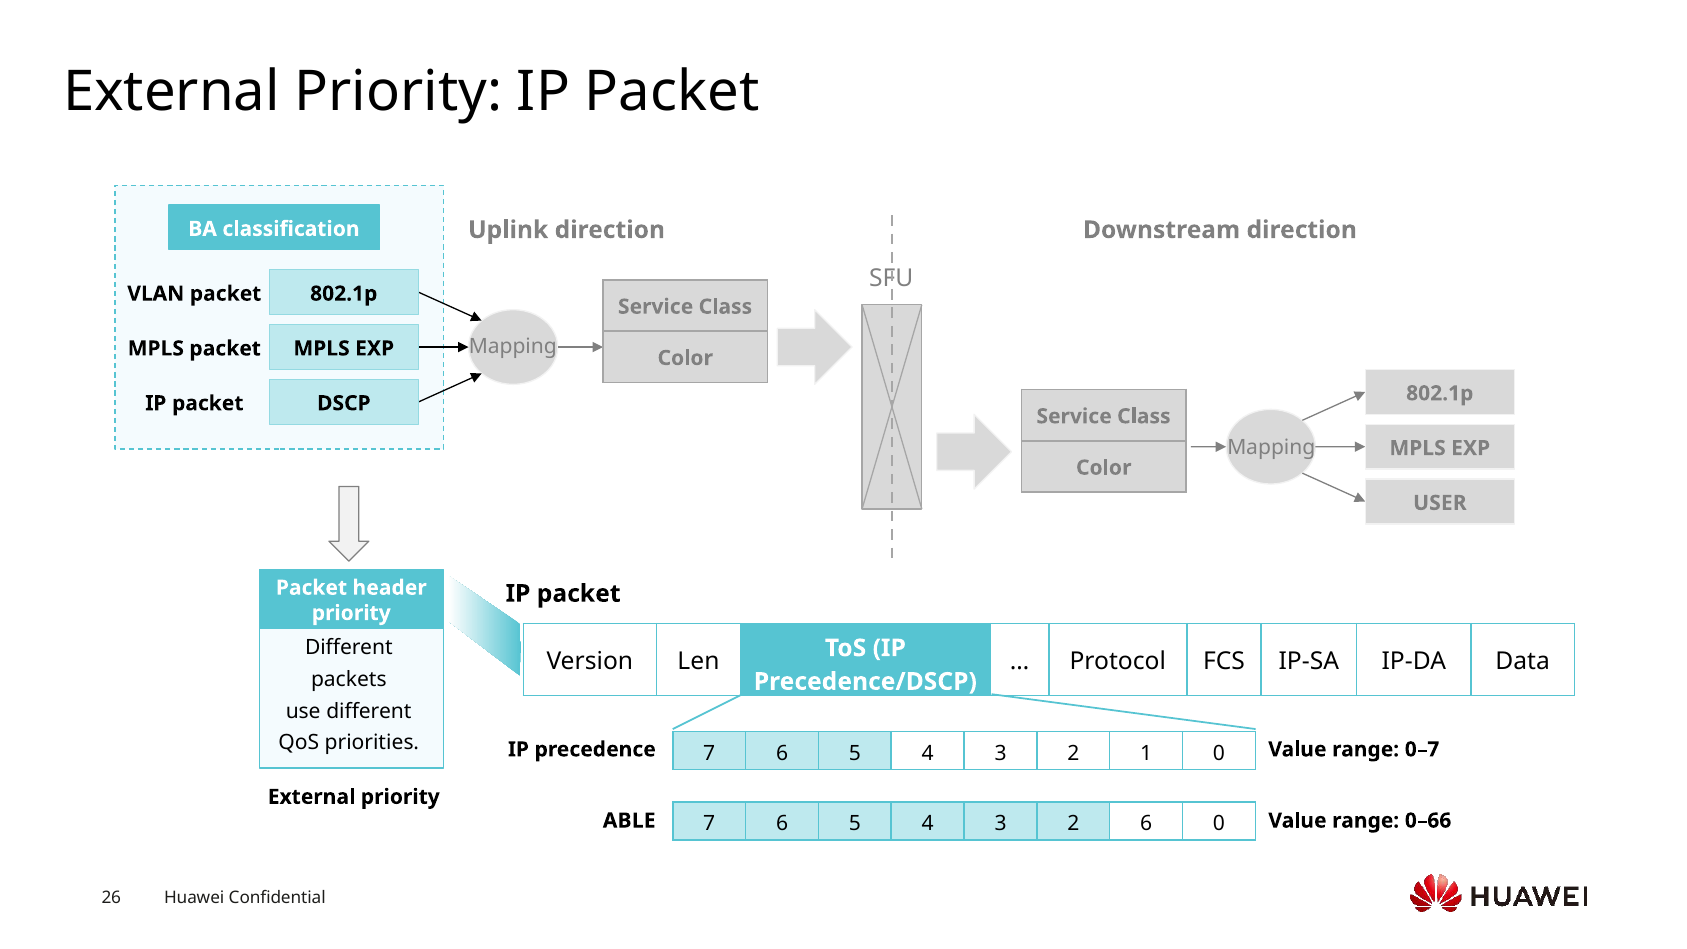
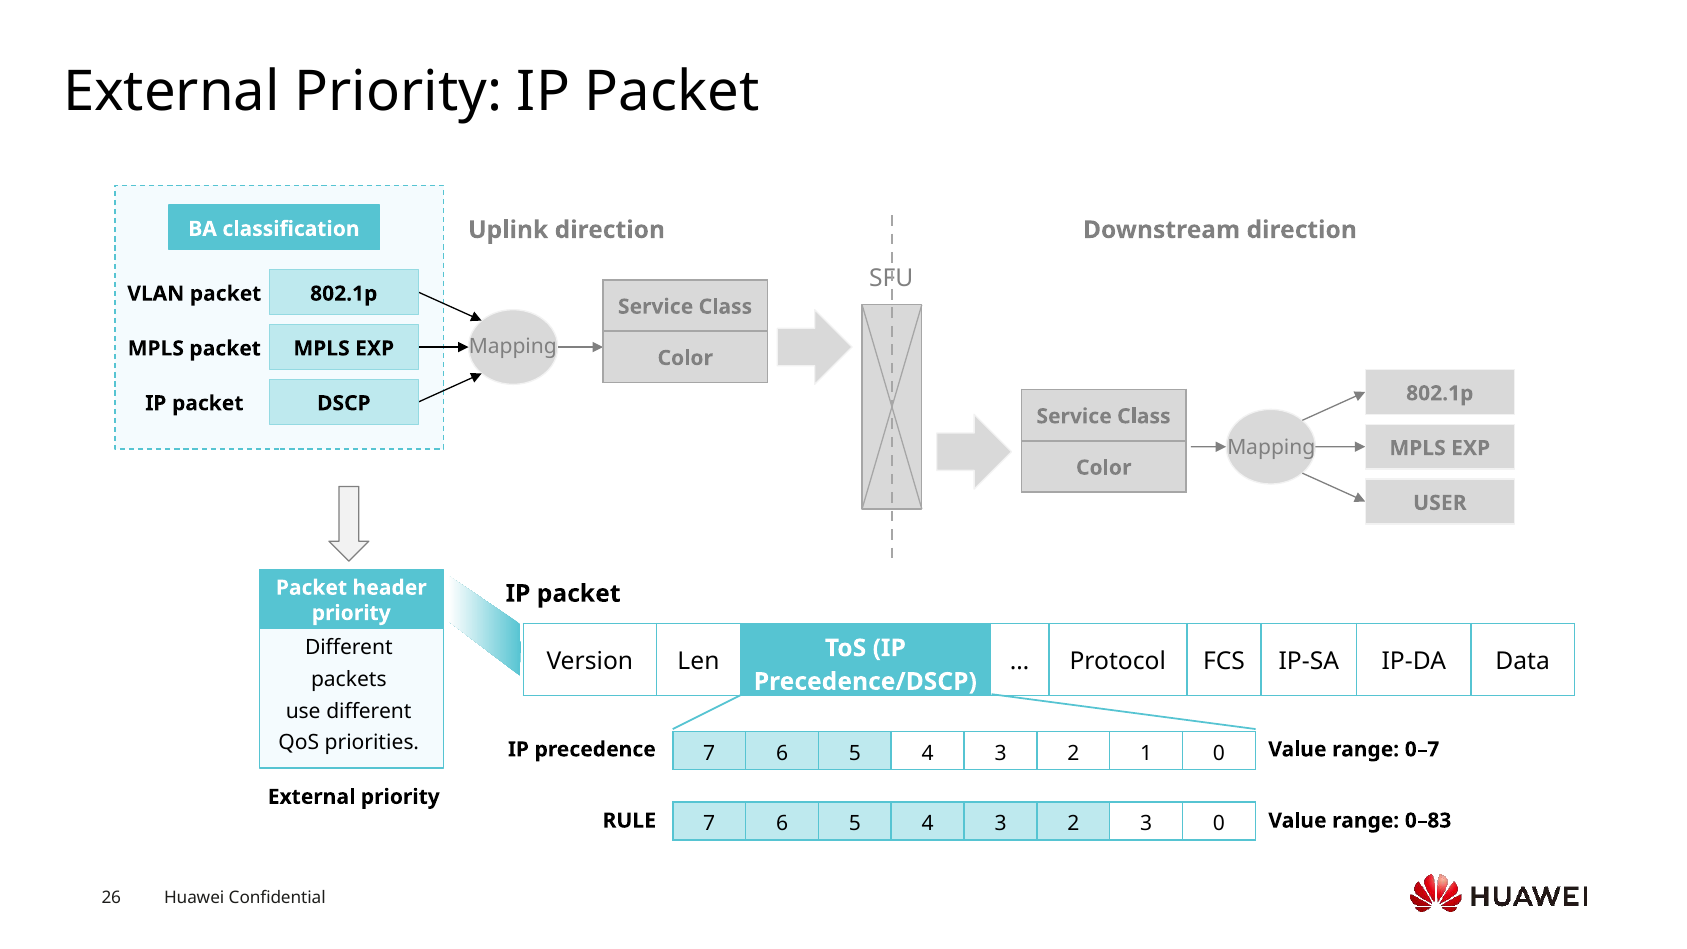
ABLE: ABLE -> RULE
0–66: 0–66 -> 0–83
2 6: 6 -> 3
